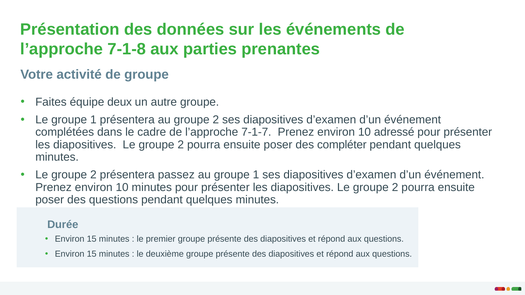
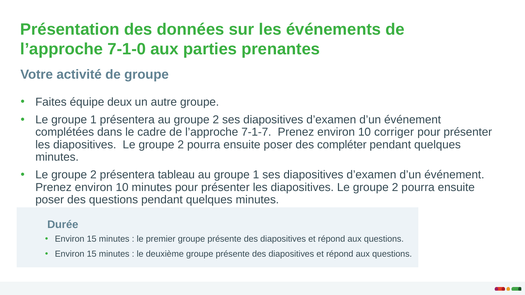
7-1-8: 7-1-8 -> 7-1-0
adressé: adressé -> corriger
passez: passez -> tableau
